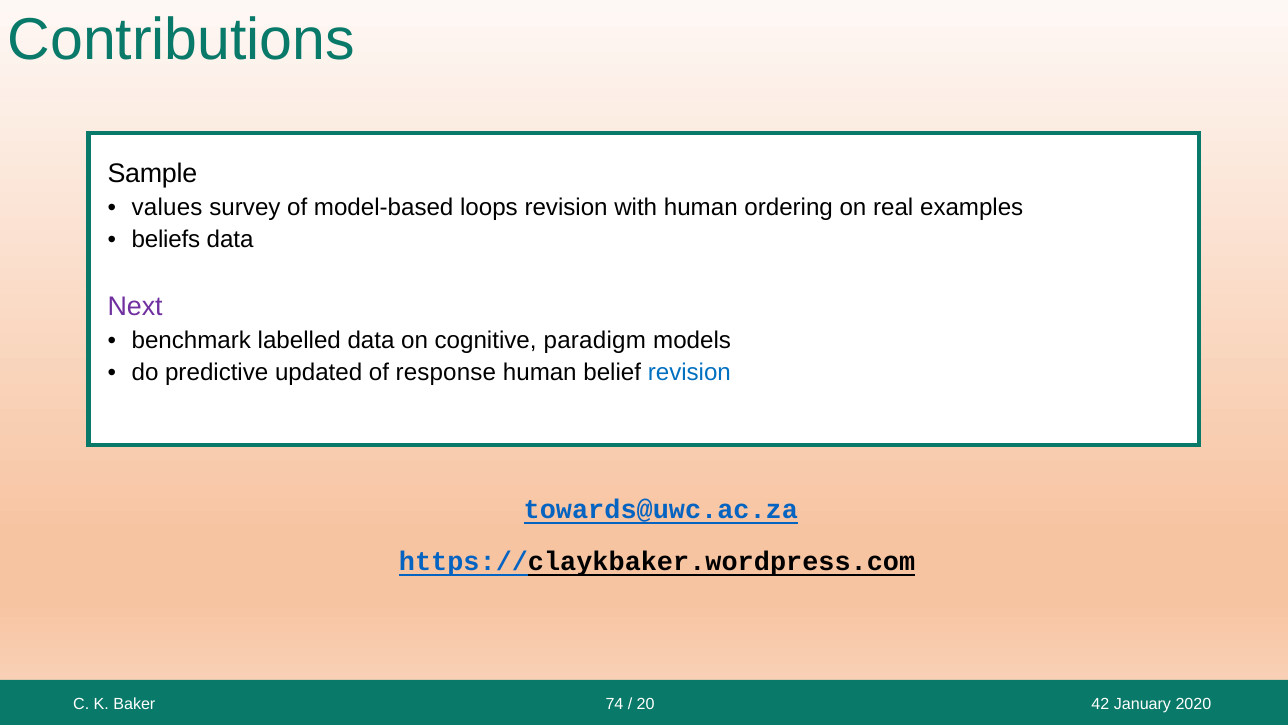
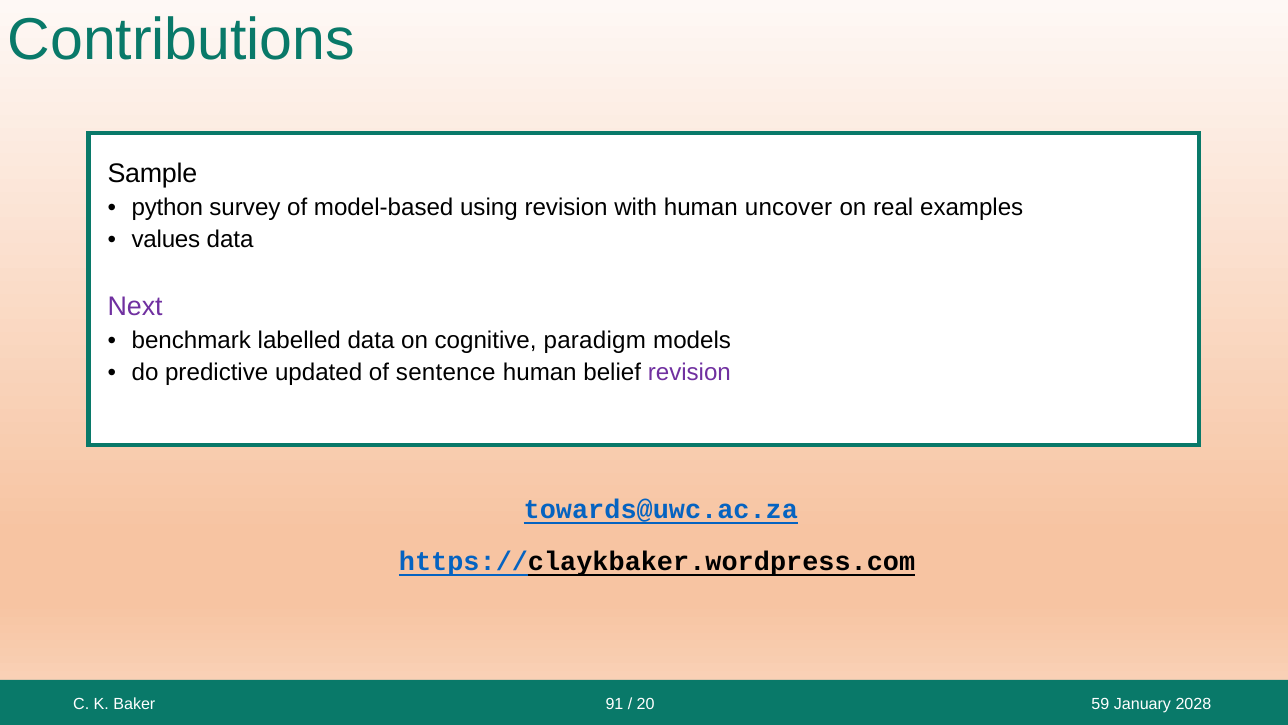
values: values -> python
loops: loops -> using
ordering: ordering -> uncover
beliefs: beliefs -> values
response: response -> sentence
revision at (689, 373) colour: blue -> purple
74: 74 -> 91
42: 42 -> 59
2020: 2020 -> 2028
